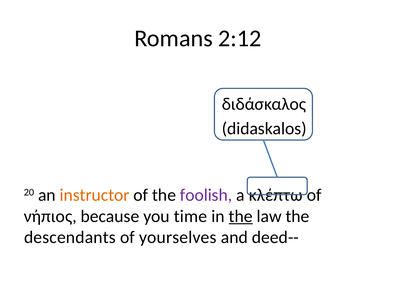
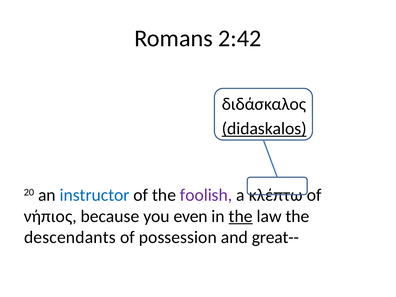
2:12: 2:12 -> 2:42
didaskalos underline: none -> present
instructor colour: orange -> blue
time: time -> even
yourselves: yourselves -> possession
deed--: deed-- -> great--
